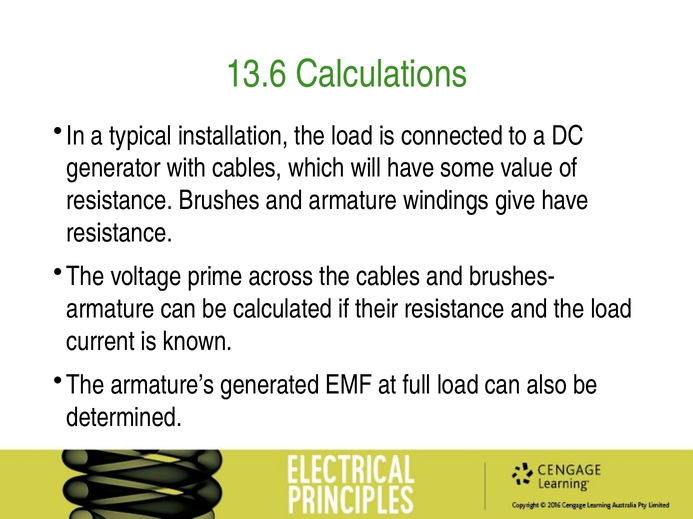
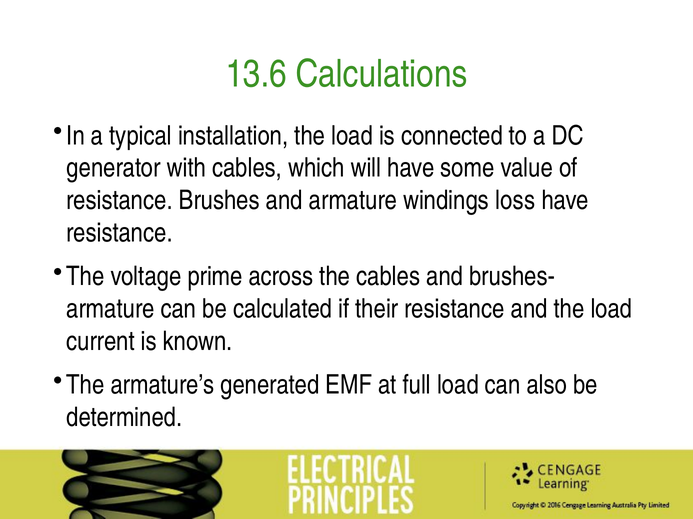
give: give -> loss
